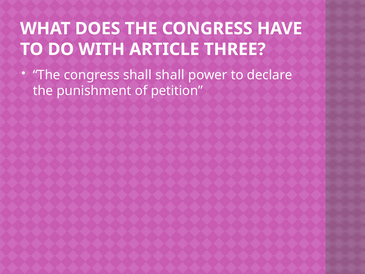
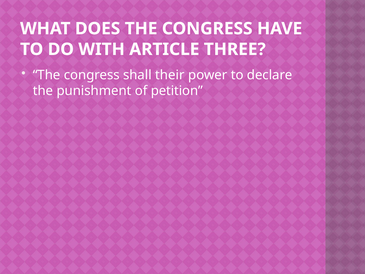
shall shall: shall -> their
